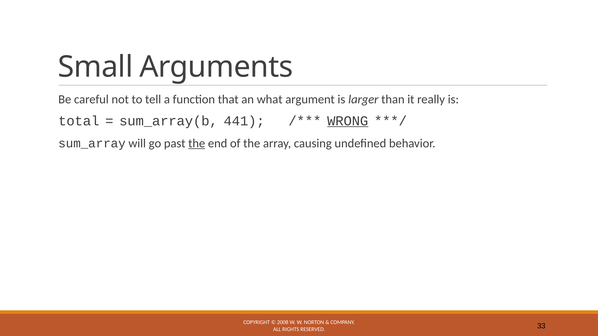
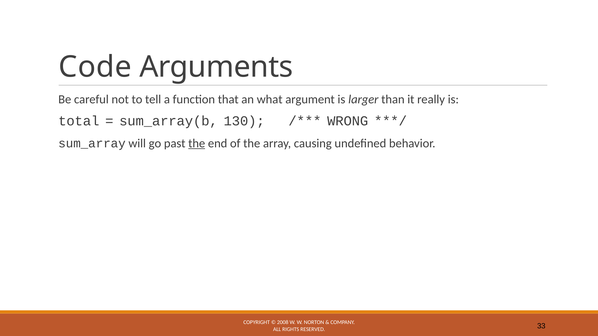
Small: Small -> Code
441: 441 -> 130
WRONG underline: present -> none
